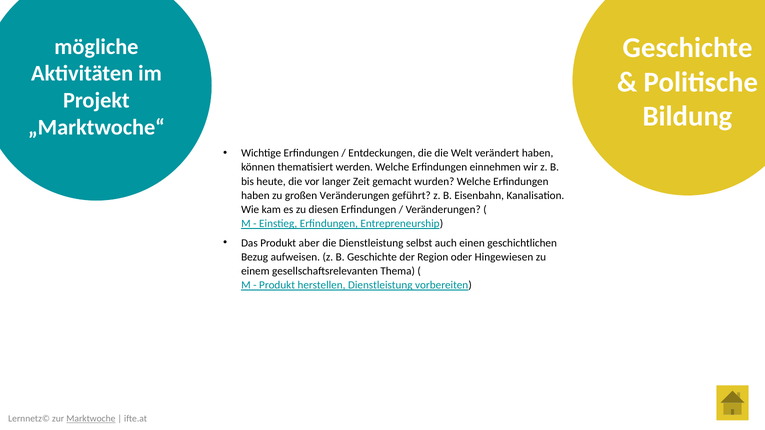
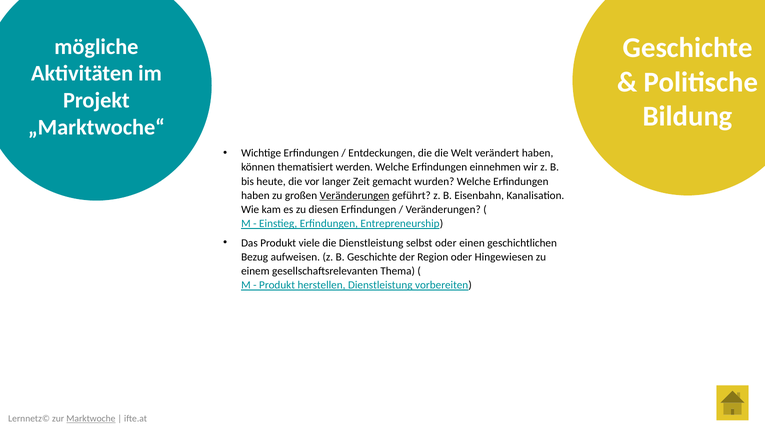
Veränderungen at (355, 196) underline: none -> present
aber: aber -> viele
selbst auch: auch -> oder
